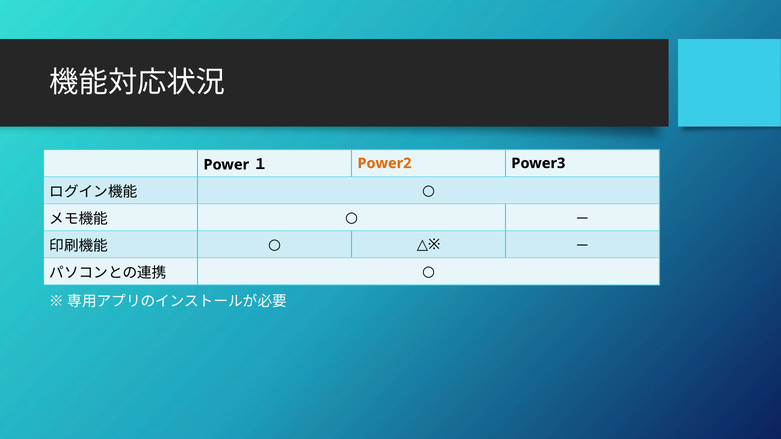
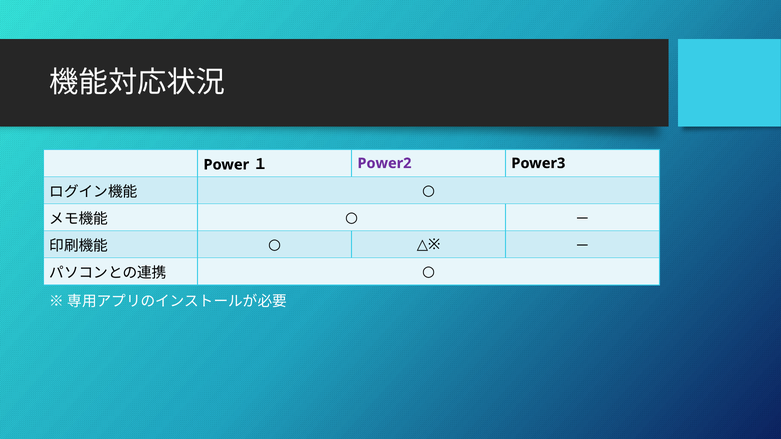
Power2 colour: orange -> purple
